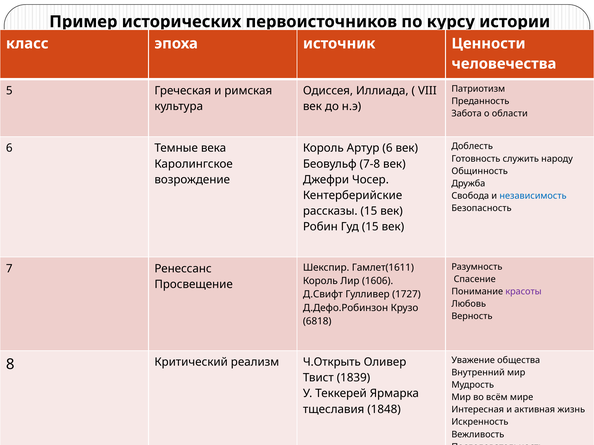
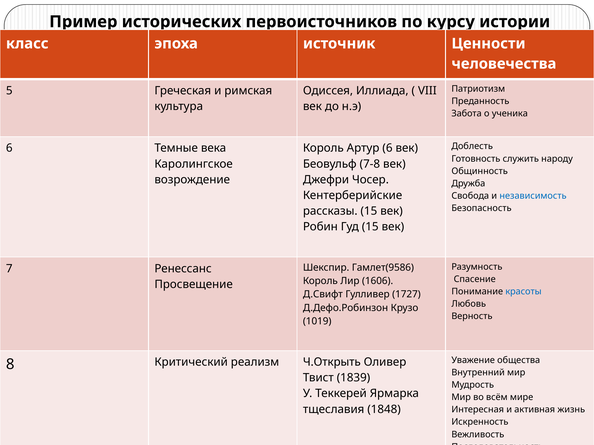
области: области -> ученика
Гамлет(1611: Гамлет(1611 -> Гамлет(9586
красоты colour: purple -> blue
6818: 6818 -> 1019
